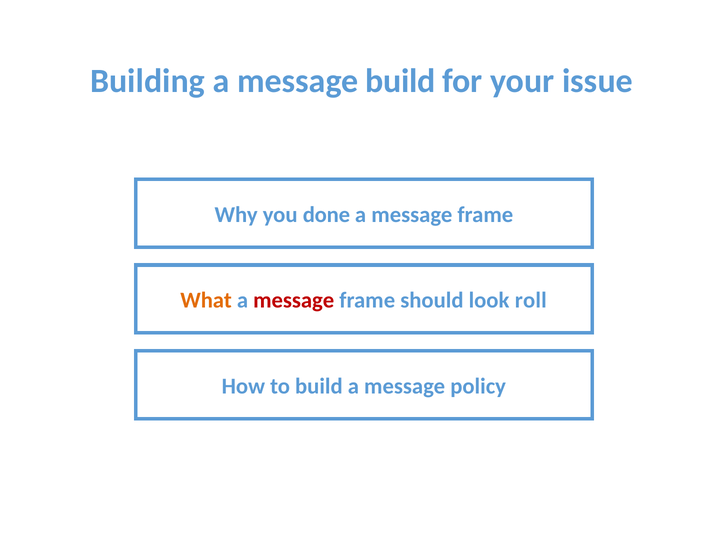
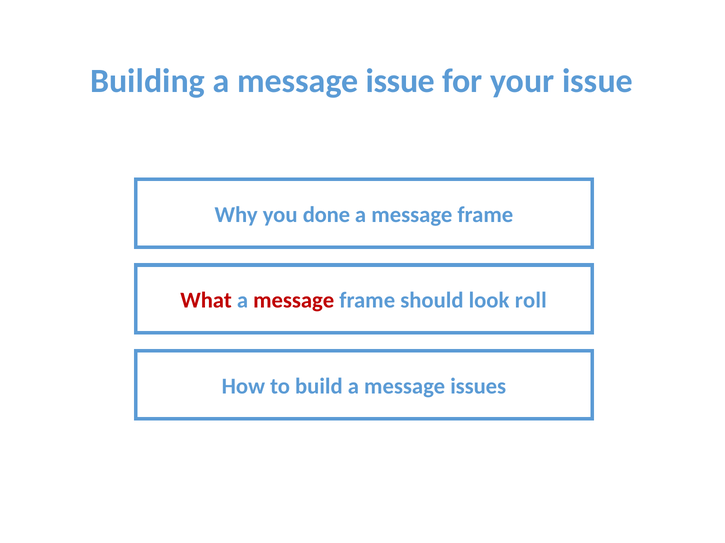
message build: build -> issue
What colour: orange -> red
policy: policy -> issues
